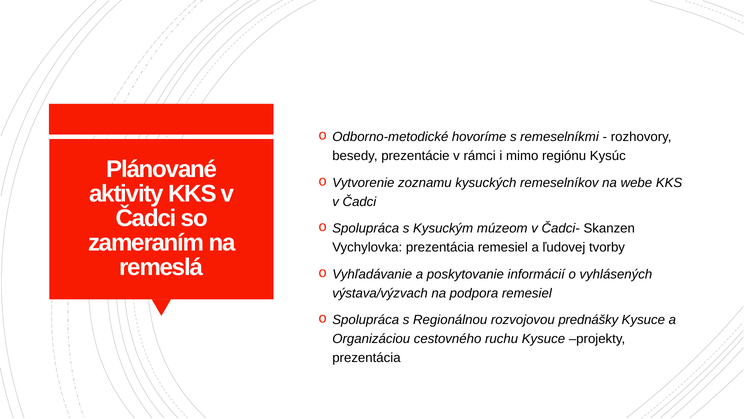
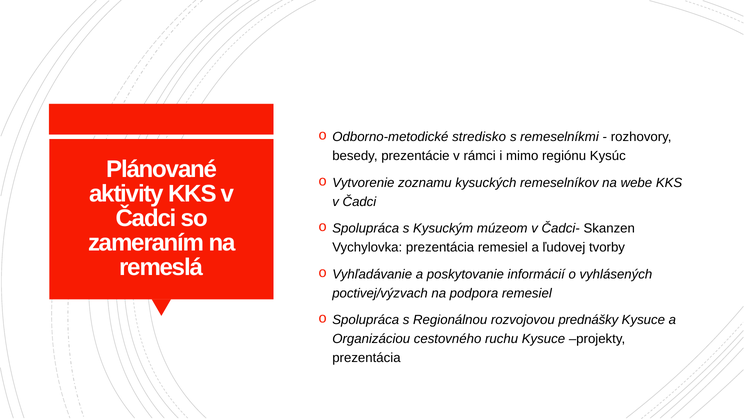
hovoríme: hovoríme -> stredisko
výstava/výzvach: výstava/výzvach -> poctivej/výzvach
